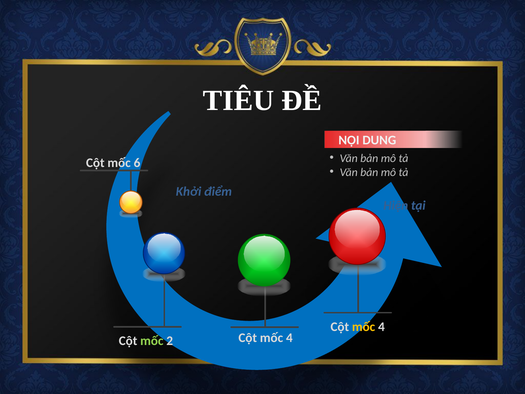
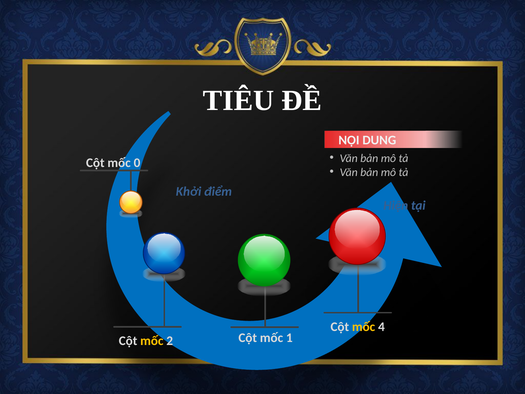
6: 6 -> 0
mốc at (152, 341) colour: light green -> yellow
2 Cột mốc 4: 4 -> 1
